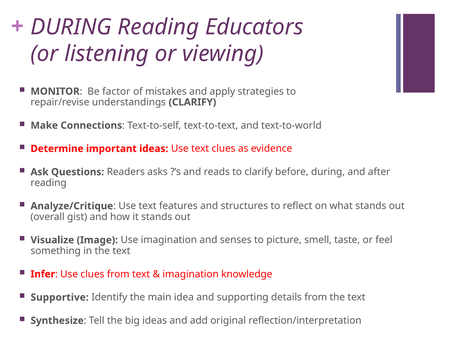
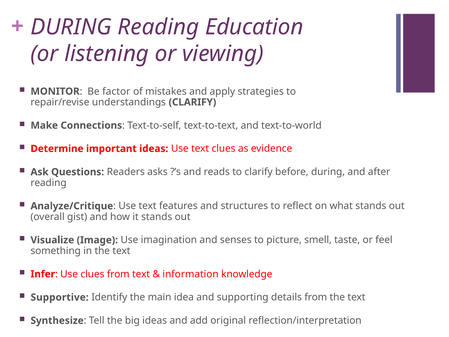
Educators: Educators -> Education
imagination at (191, 274): imagination -> information
